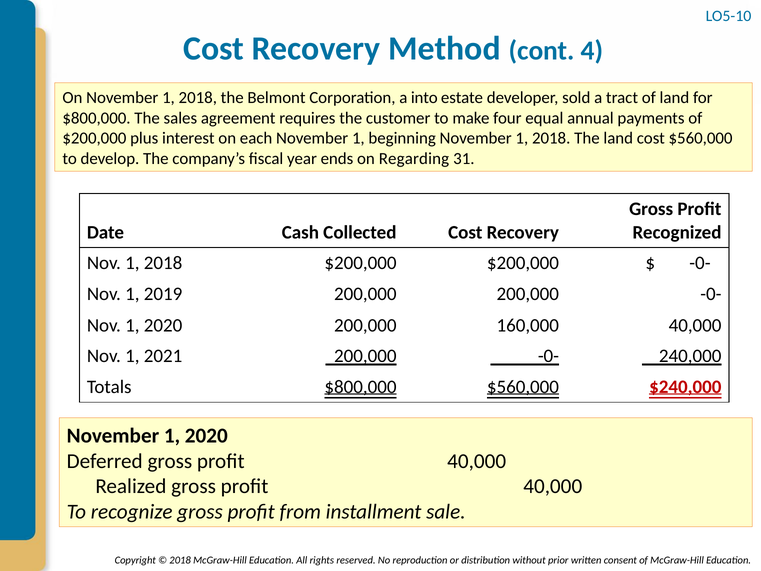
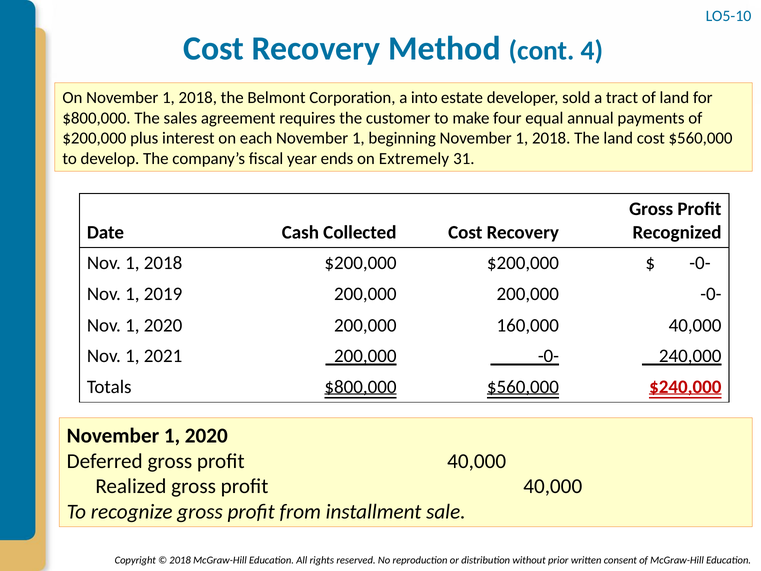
Regarding: Regarding -> Extremely
